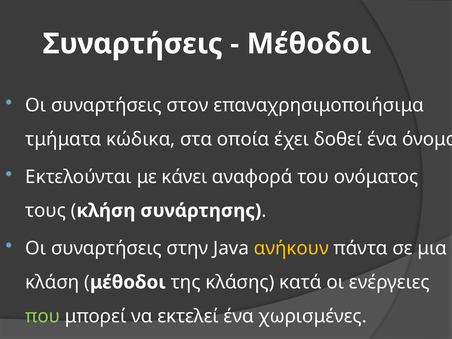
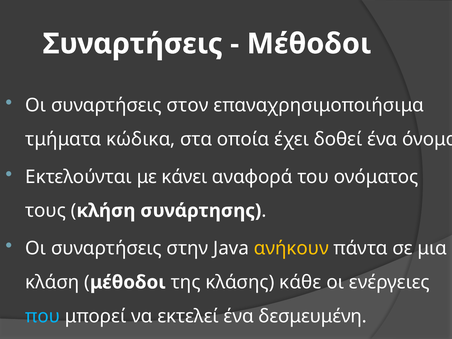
κατά: κατά -> κάθε
που colour: light green -> light blue
χωρισμένες: χωρισμένες -> δεσμευμένη
